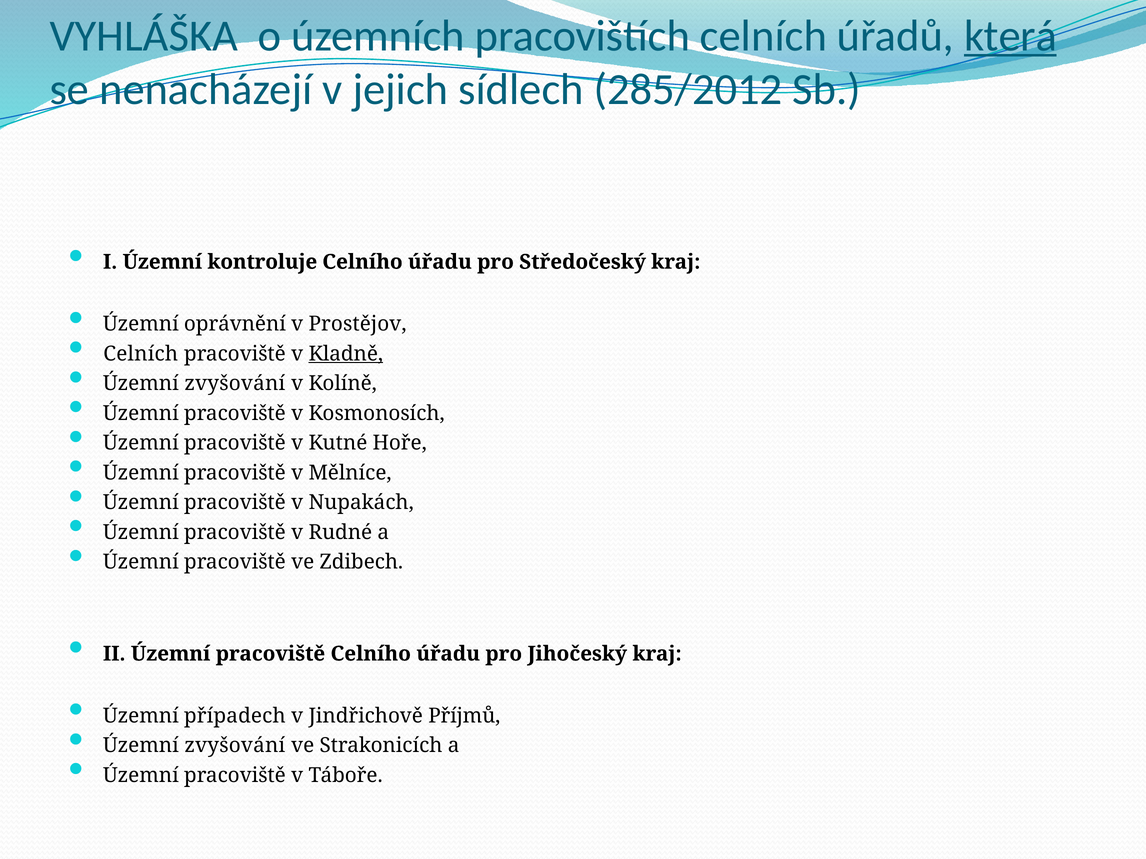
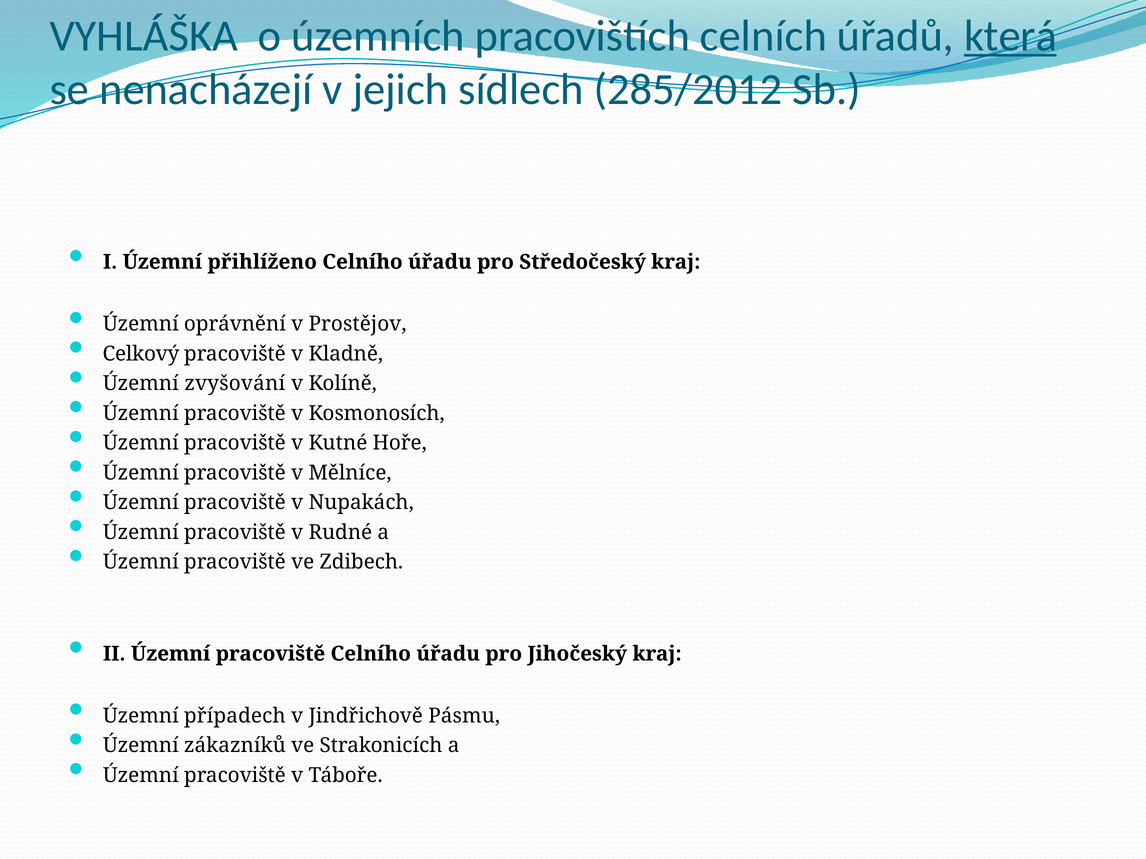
kontroluje: kontroluje -> přihlíženo
Celních at (141, 354): Celních -> Celkový
Kladně underline: present -> none
Příjmů: Příjmů -> Pásmu
zvyšování at (235, 746): zvyšování -> zákazníků
